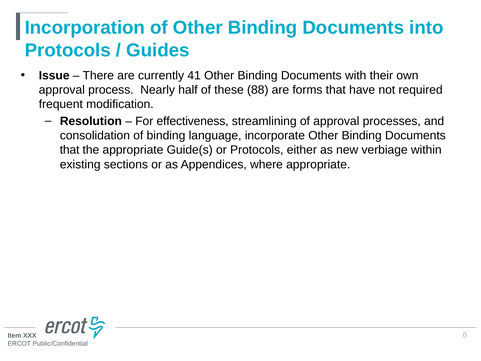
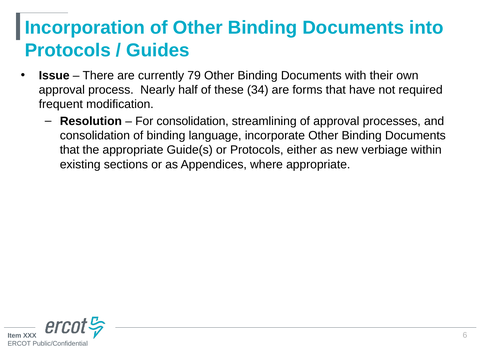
41: 41 -> 79
88: 88 -> 34
For effectiveness: effectiveness -> consolidation
